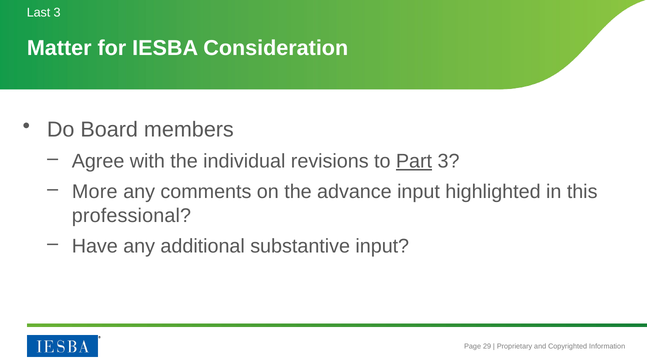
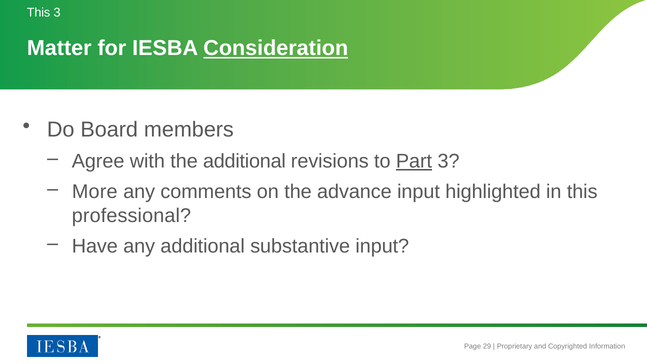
Last at (39, 12): Last -> This
Consideration underline: none -> present
the individual: individual -> additional
